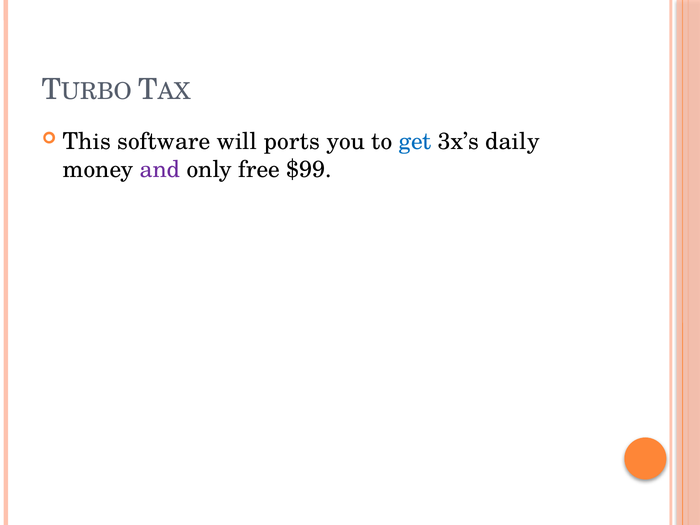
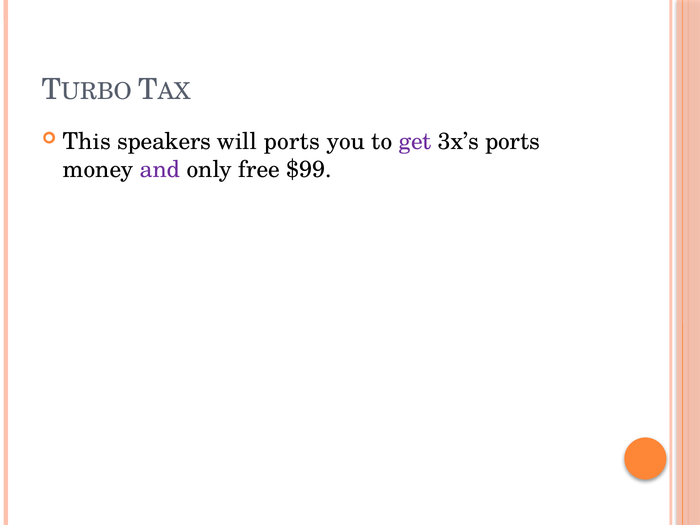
software: software -> speakers
get colour: blue -> purple
3x’s daily: daily -> ports
